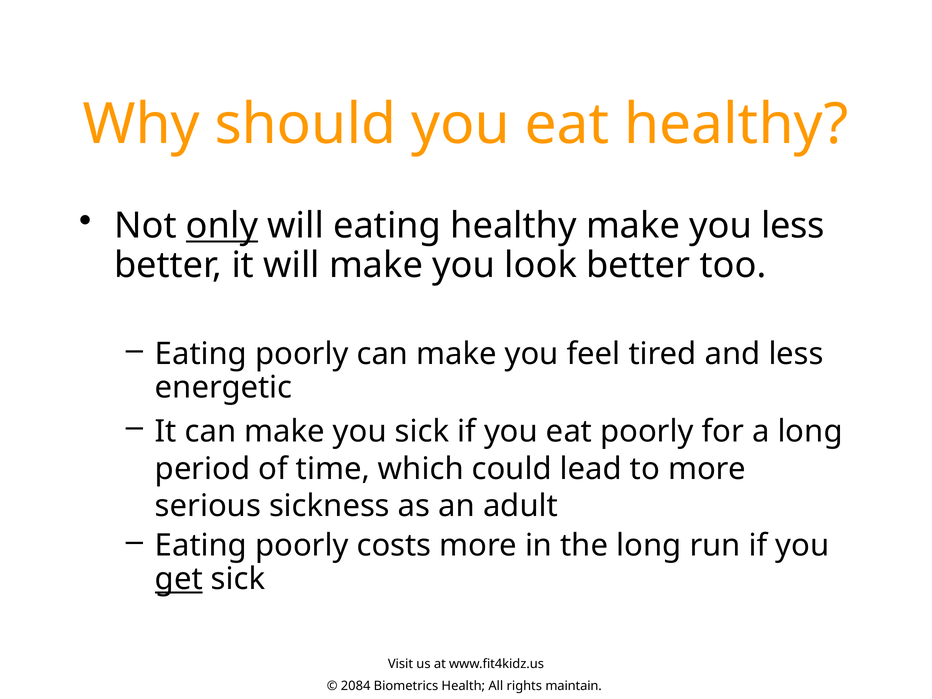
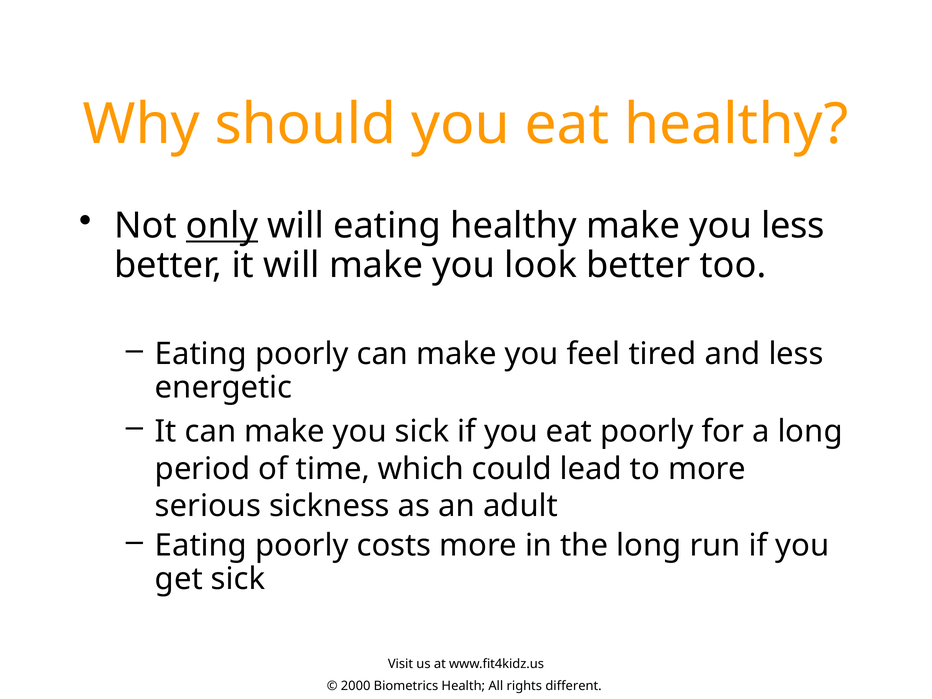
get underline: present -> none
2084: 2084 -> 2000
maintain: maintain -> different
